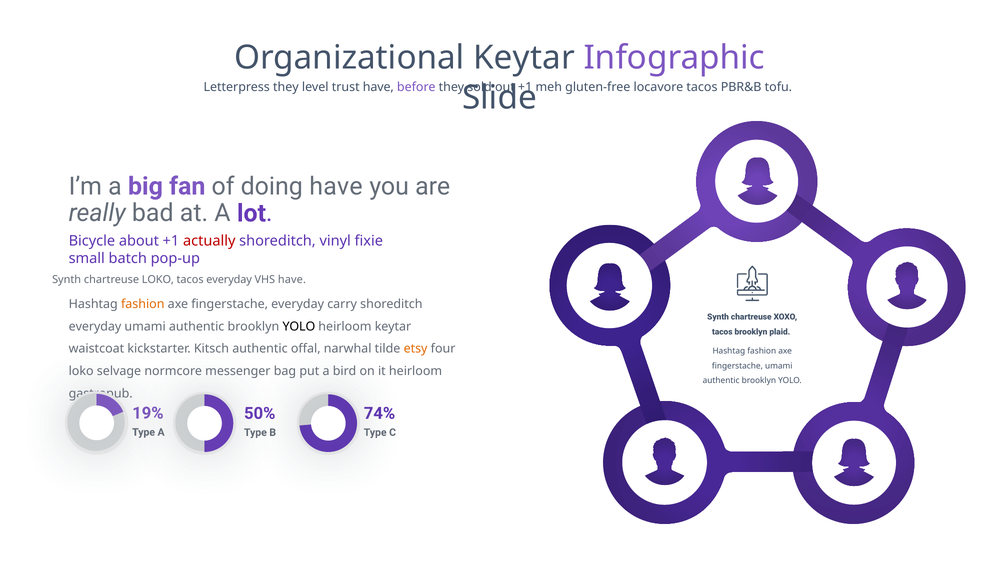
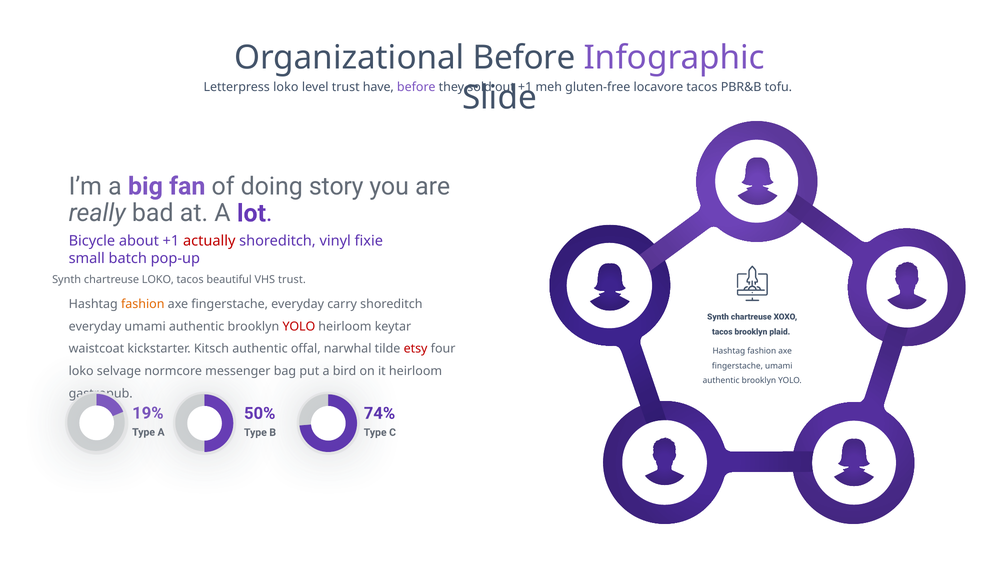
Organizational Keytar: Keytar -> Before
Letterpress they: they -> loko
doing have: have -> story
tacos everyday: everyday -> beautiful
VHS have: have -> trust
YOLO at (299, 326) colour: black -> red
etsy colour: orange -> red
